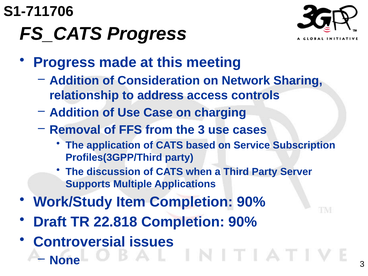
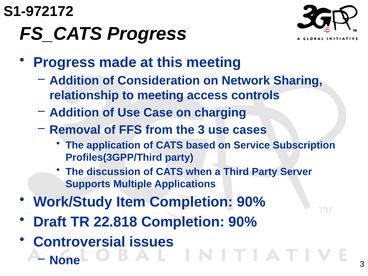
S1-711706: S1-711706 -> S1-972172
to address: address -> meeting
